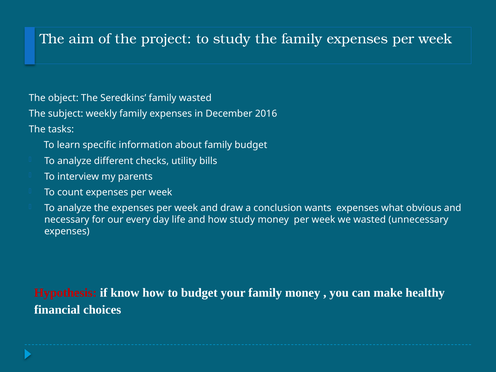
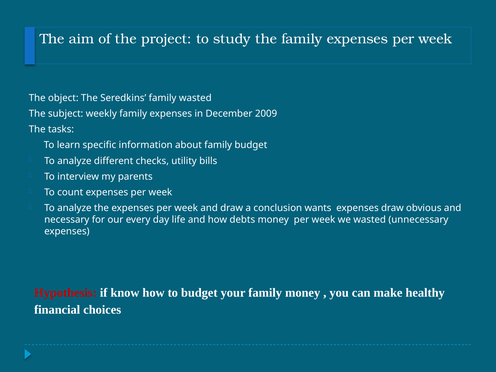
2016: 2016 -> 2009
expenses what: what -> draw
how study: study -> debts
